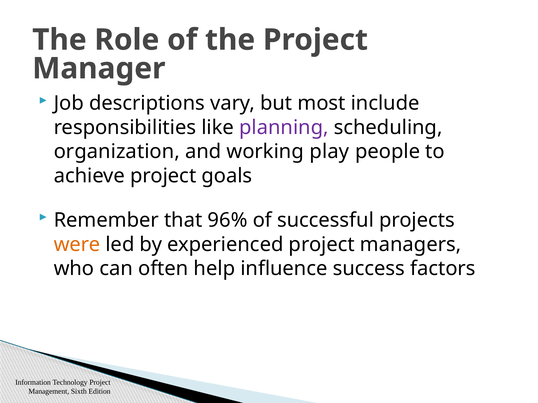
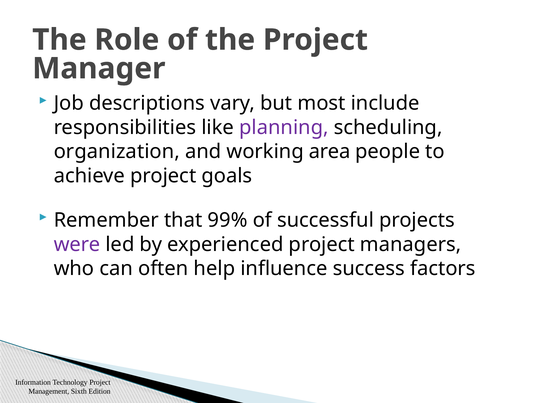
play: play -> area
96%: 96% -> 99%
were colour: orange -> purple
